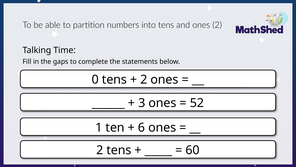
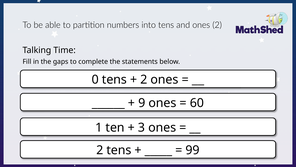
3: 3 -> 9
52: 52 -> 60
6: 6 -> 3
60: 60 -> 99
